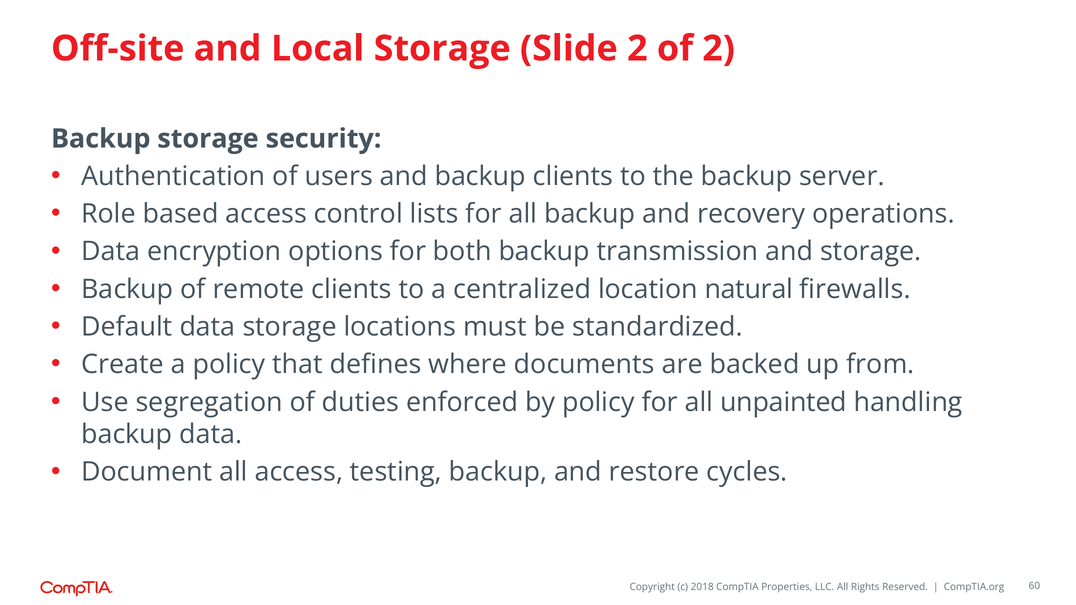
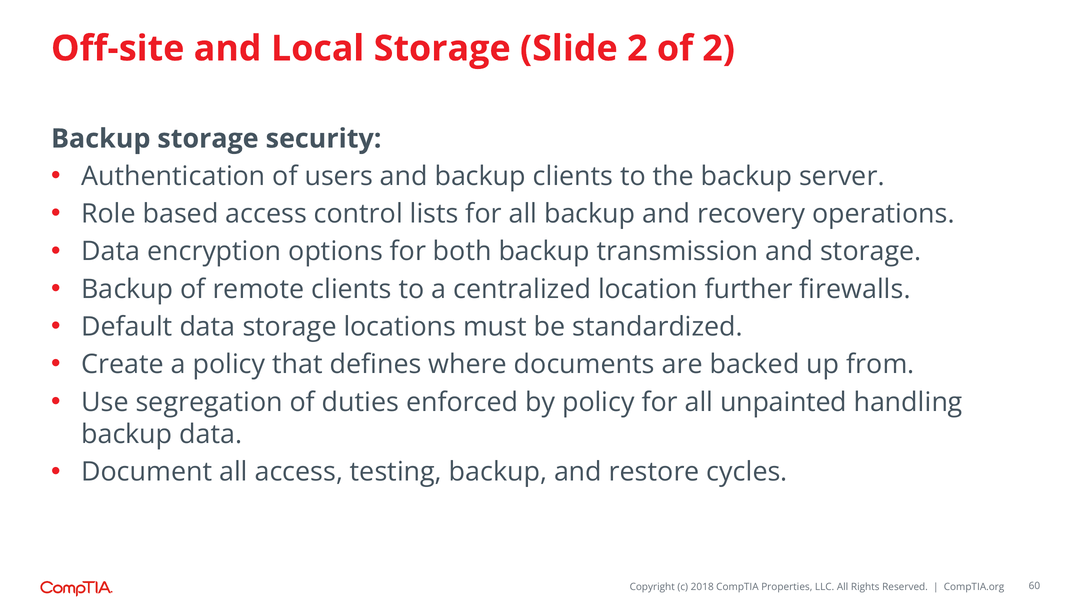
natural: natural -> further
